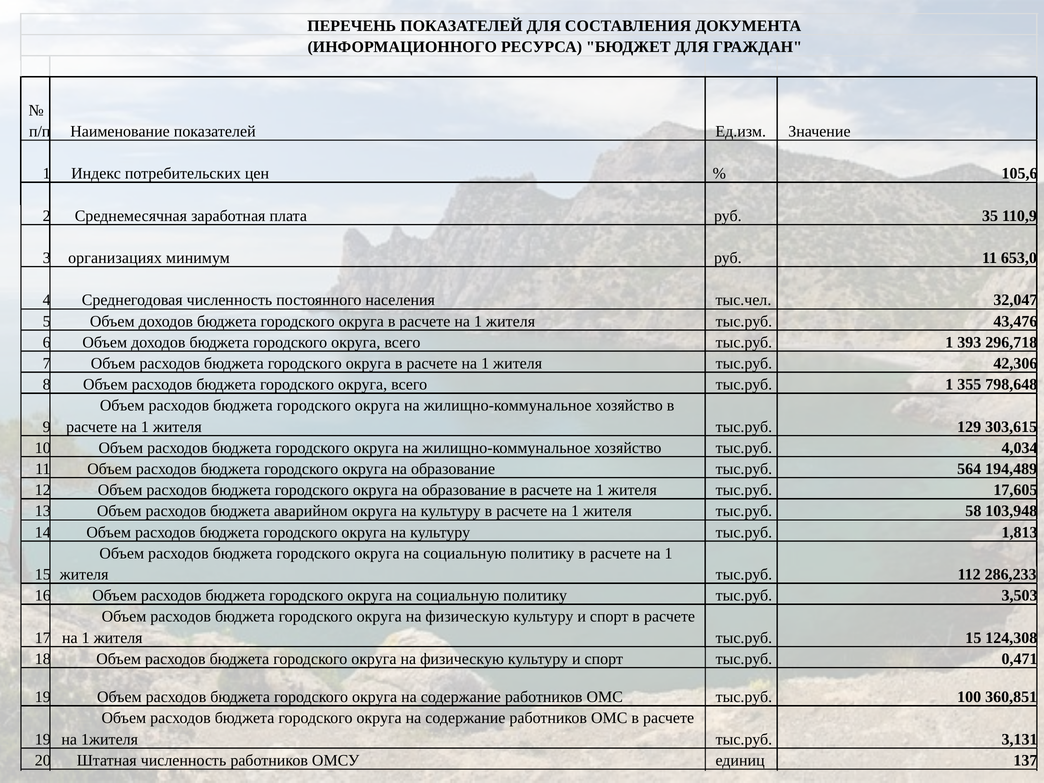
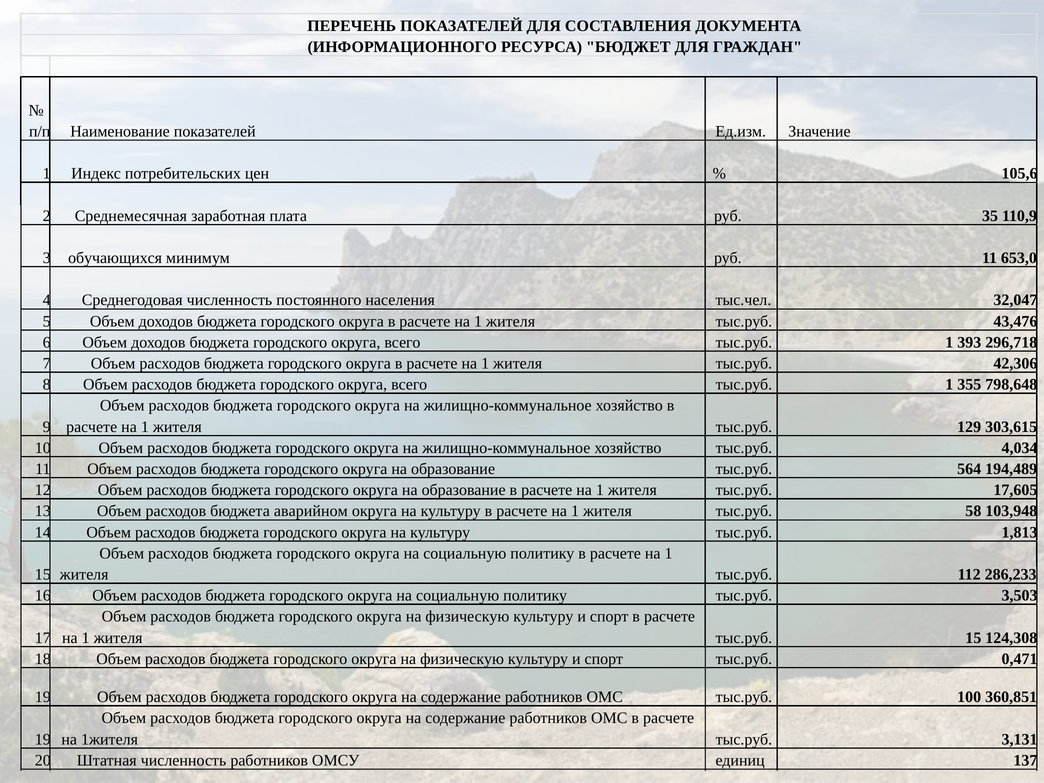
организациях: организациях -> обучающихся
